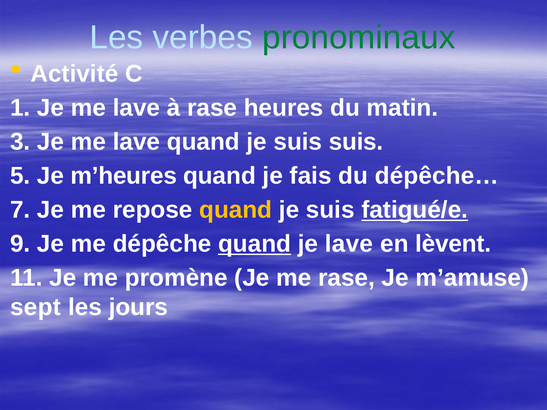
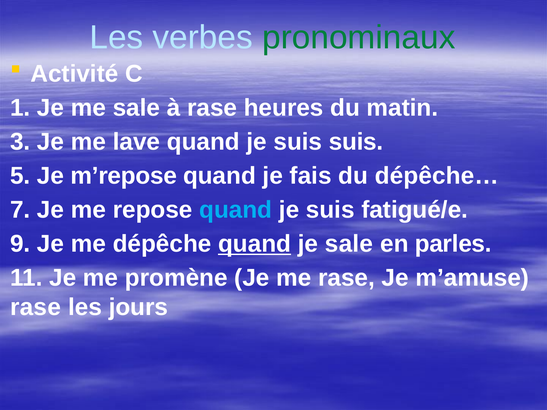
1 Je me lave: lave -> sale
m’heures: m’heures -> m’repose
quand at (236, 210) colour: yellow -> light blue
fatigué/e underline: present -> none
je lave: lave -> sale
lèvent: lèvent -> parles
sept at (36, 307): sept -> rase
